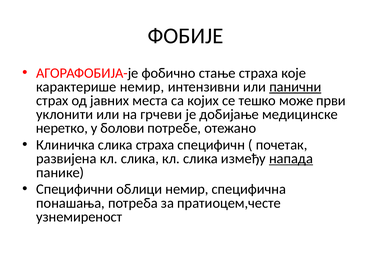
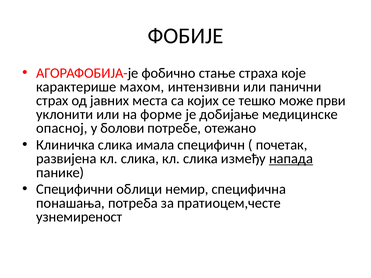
карактерише немир: немир -> махом
панични underline: present -> none
грчеви: грчеви -> форме
неретко: неретко -> опасној
слика страха: страха -> имала
